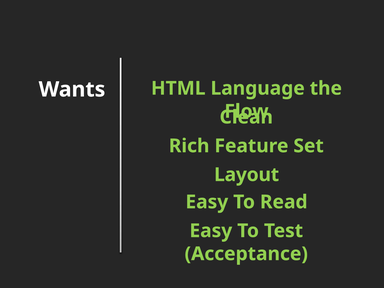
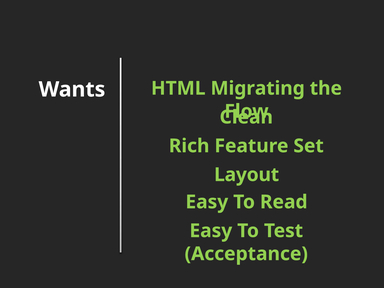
Language: Language -> Migrating
